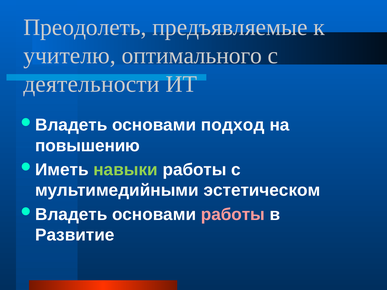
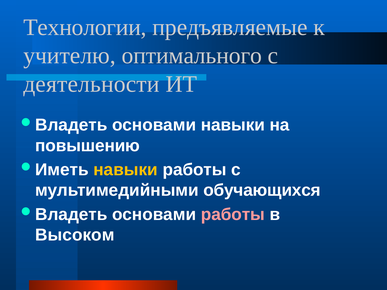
Преодолеть: Преодолеть -> Технологии
основами подход: подход -> навыки
навыки at (126, 170) colour: light green -> yellow
эстетическом: эстетическом -> обучающихся
Развитие: Развитие -> Высоком
